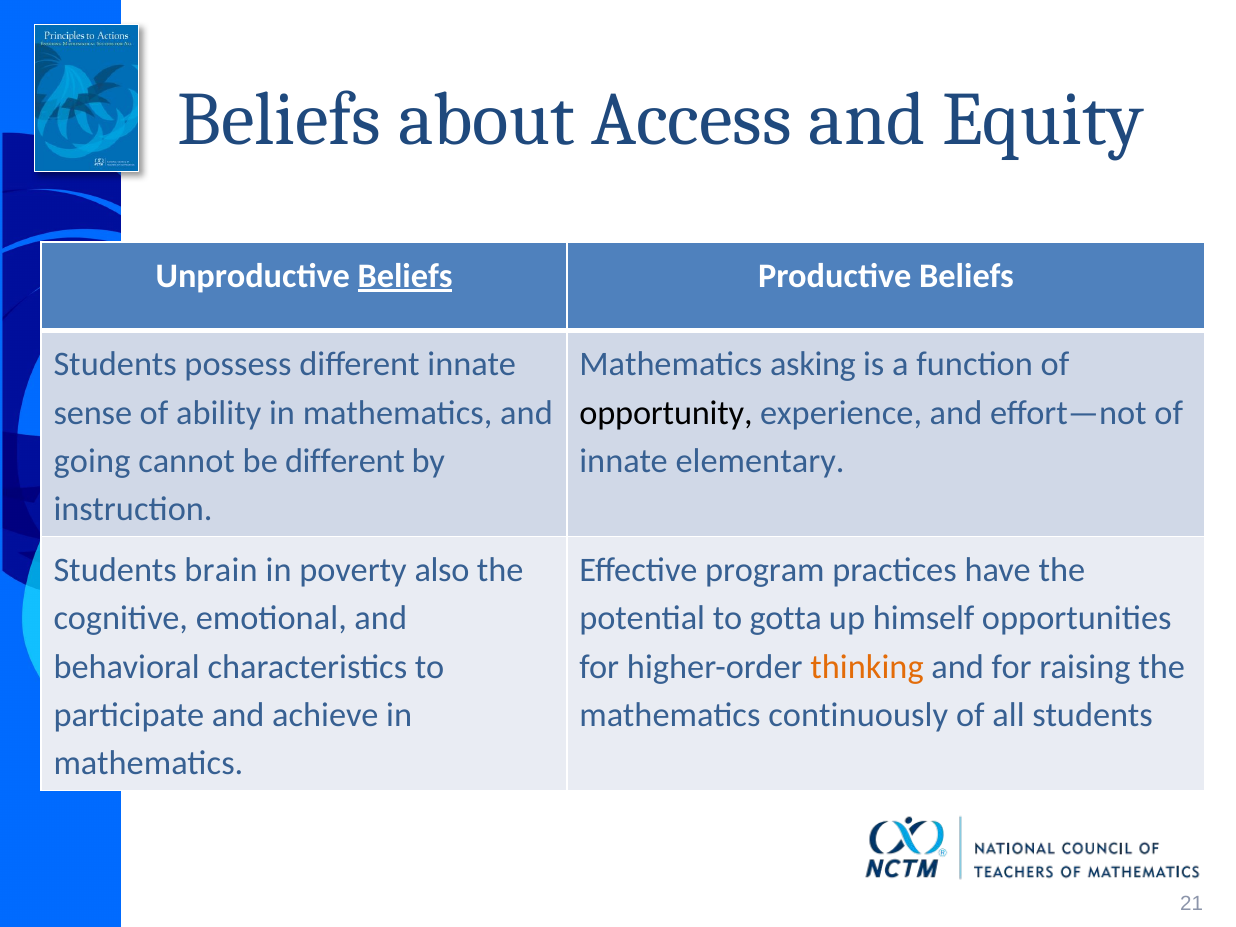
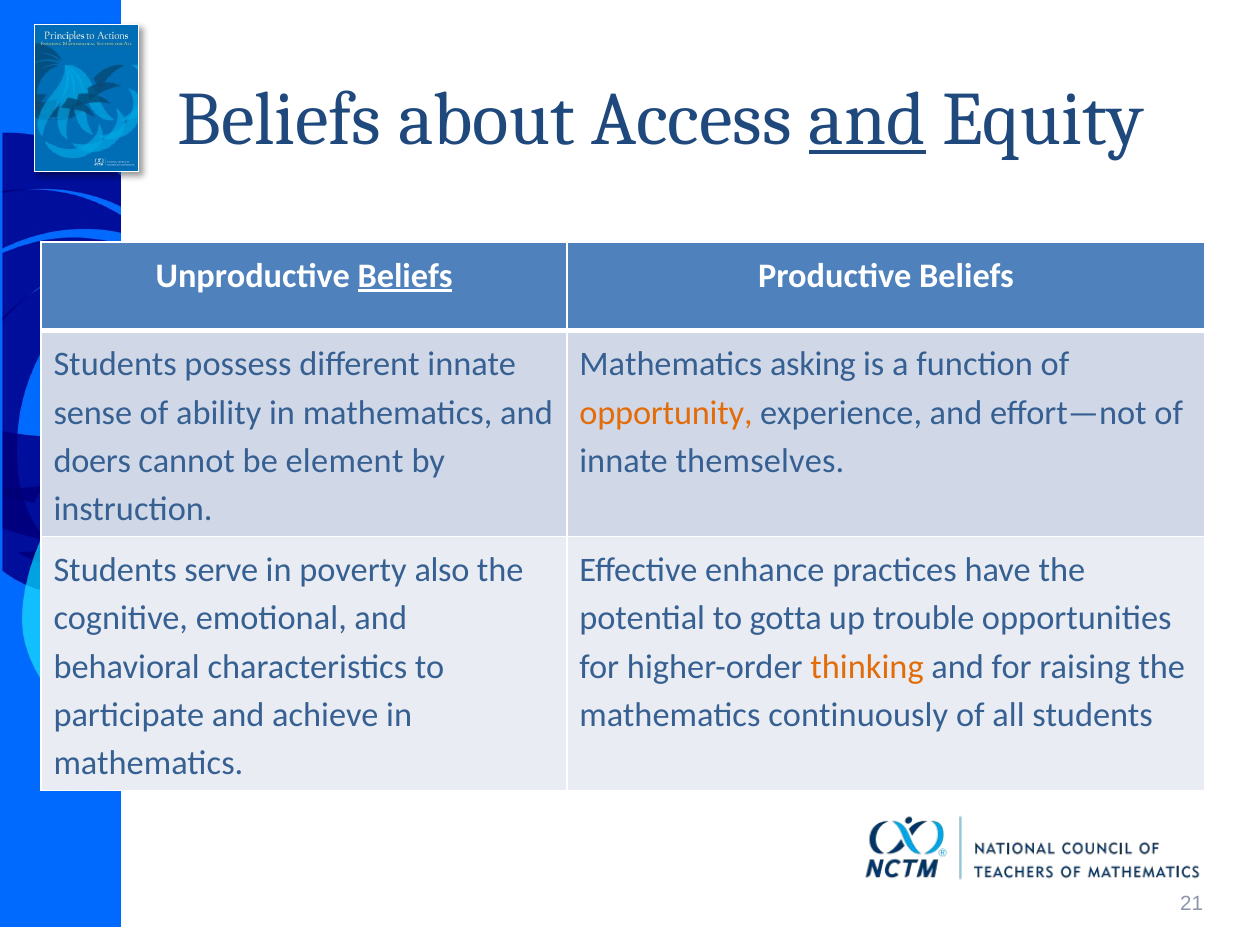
and at (867, 120) underline: none -> present
opportunity colour: black -> orange
going: going -> doers
be different: different -> element
elementary: elementary -> themselves
brain: brain -> serve
program: program -> enhance
himself: himself -> trouble
